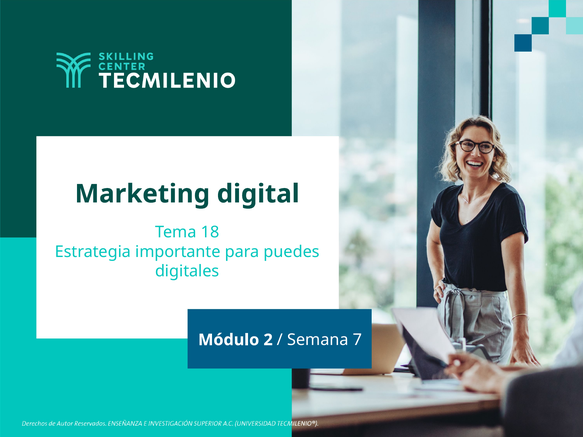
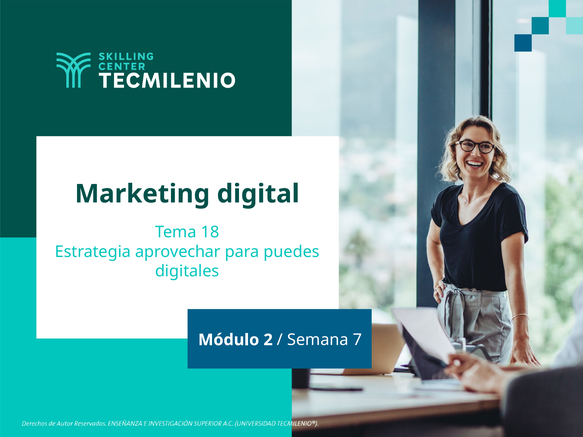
importante: importante -> aprovechar
